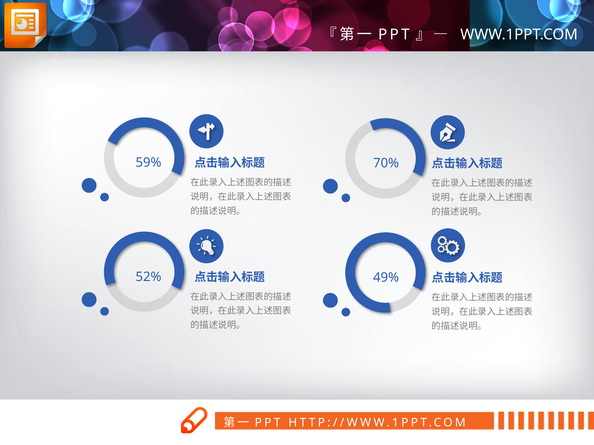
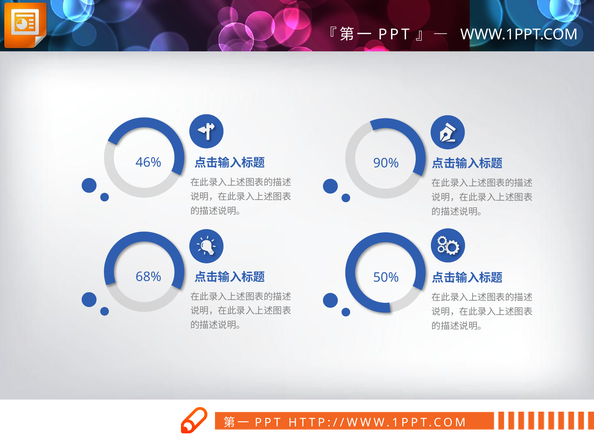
59%: 59% -> 46%
70%: 70% -> 90%
52%: 52% -> 68%
49%: 49% -> 50%
